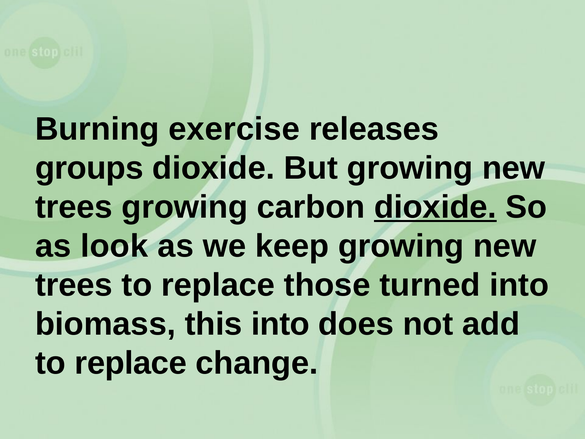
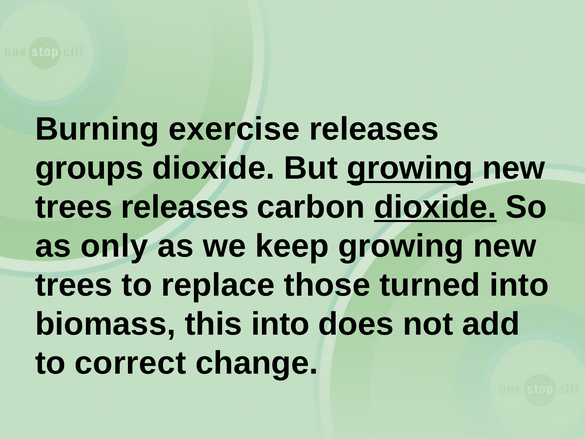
growing at (410, 168) underline: none -> present
trees growing: growing -> releases
look: look -> only
replace at (131, 363): replace -> correct
